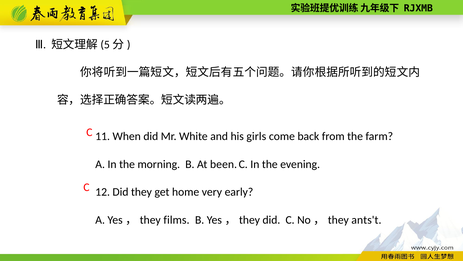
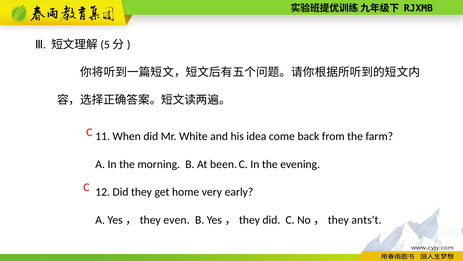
girls: girls -> idea
films: films -> even
